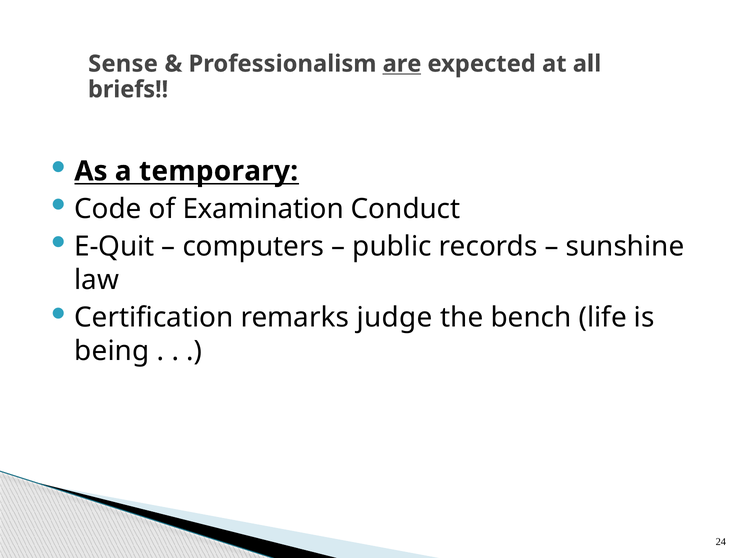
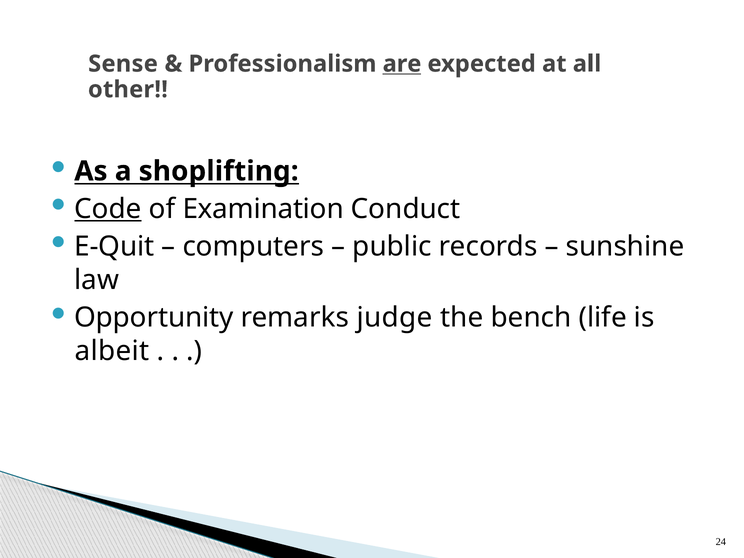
briefs: briefs -> other
temporary: temporary -> shoplifting
Code underline: none -> present
Certification: Certification -> Opportunity
being: being -> albeit
